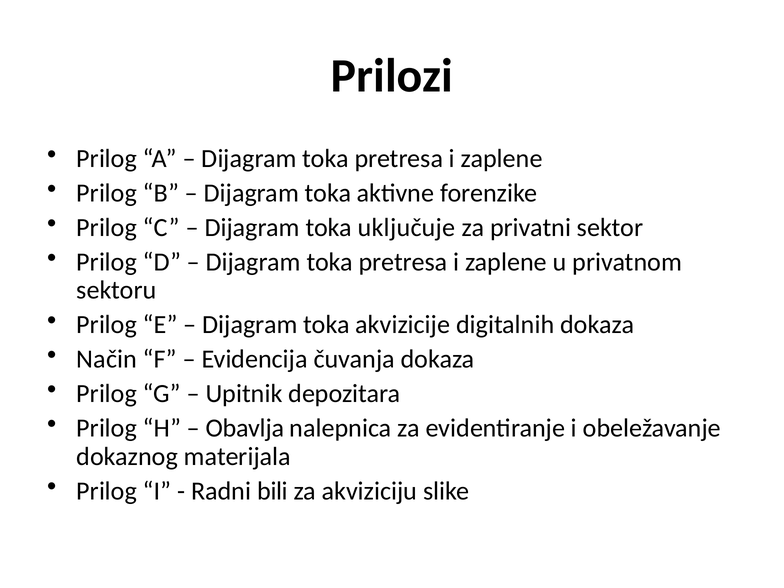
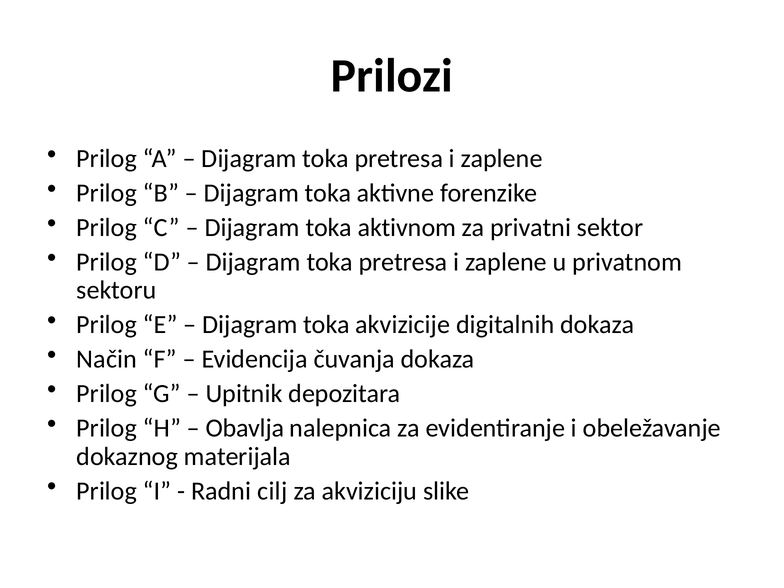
uključuje: uključuje -> aktivnom
bili: bili -> cilj
